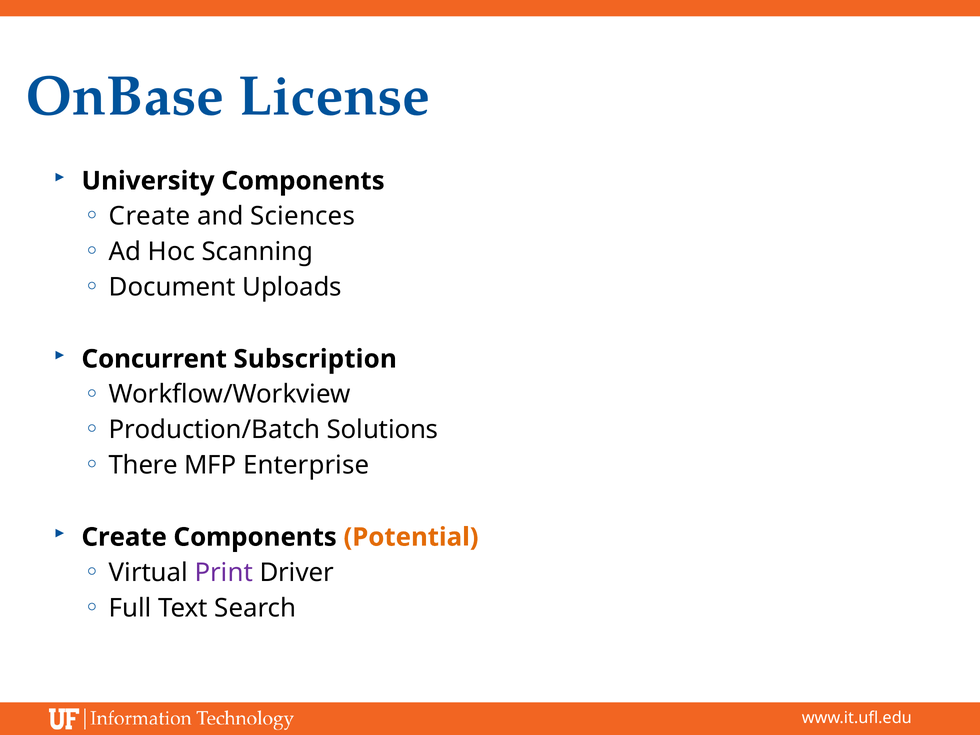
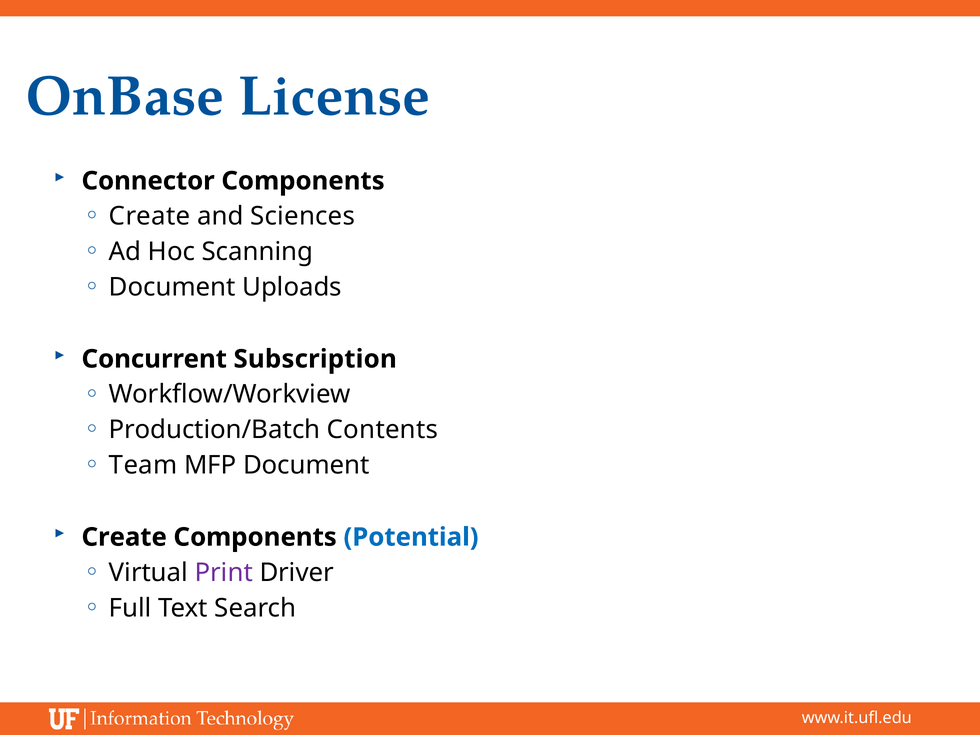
University: University -> Connector
Solutions: Solutions -> Contents
There: There -> Team
MFP Enterprise: Enterprise -> Document
Potential colour: orange -> blue
